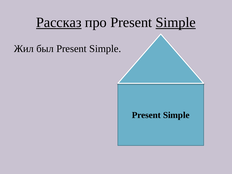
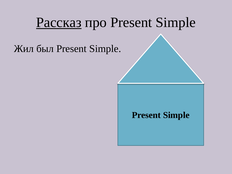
Simple at (176, 22) underline: present -> none
